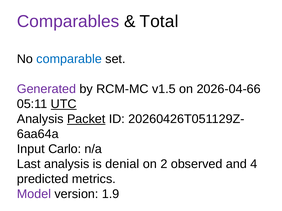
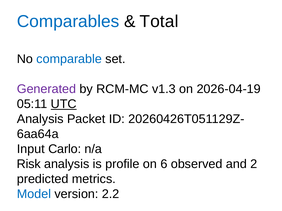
Comparables colour: purple -> blue
v1.5: v1.5 -> v1.3
2026-04-66: 2026-04-66 -> 2026-04-19
Packet underline: present -> none
Last: Last -> Risk
denial: denial -> profile
2: 2 -> 6
4: 4 -> 2
Model colour: purple -> blue
1.9: 1.9 -> 2.2
